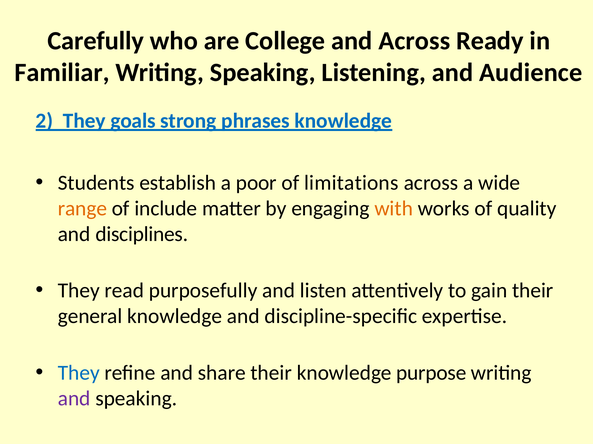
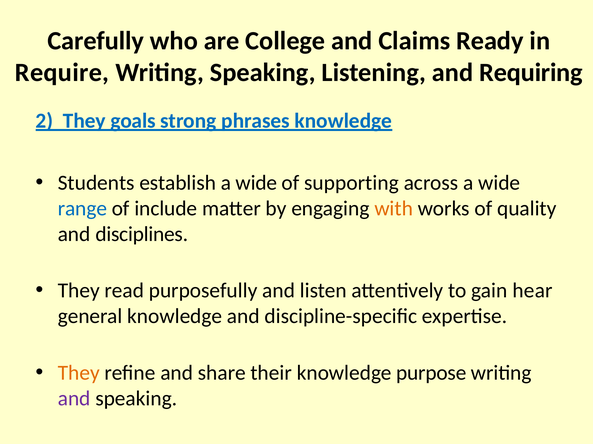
and Across: Across -> Claims
Familiar: Familiar -> Require
Audience: Audience -> Requiring
establish a poor: poor -> wide
limitations: limitations -> supporting
range colour: orange -> blue
gain their: their -> hear
They at (79, 373) colour: blue -> orange
